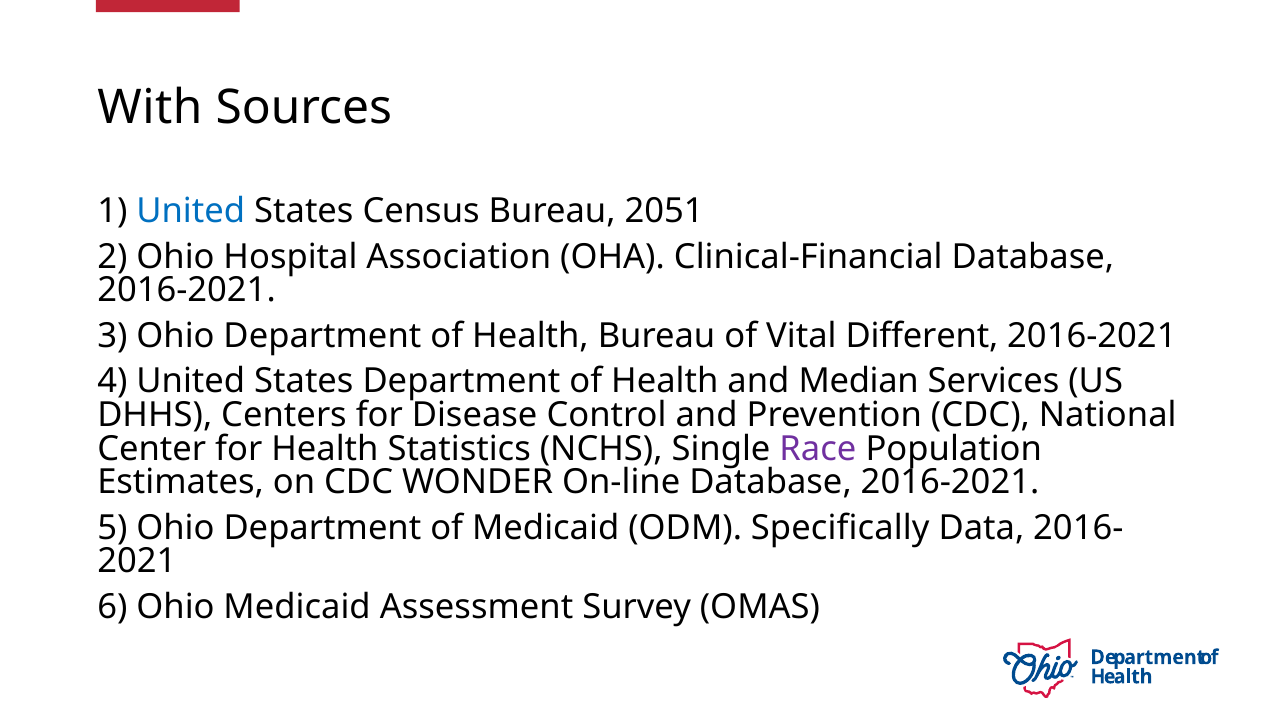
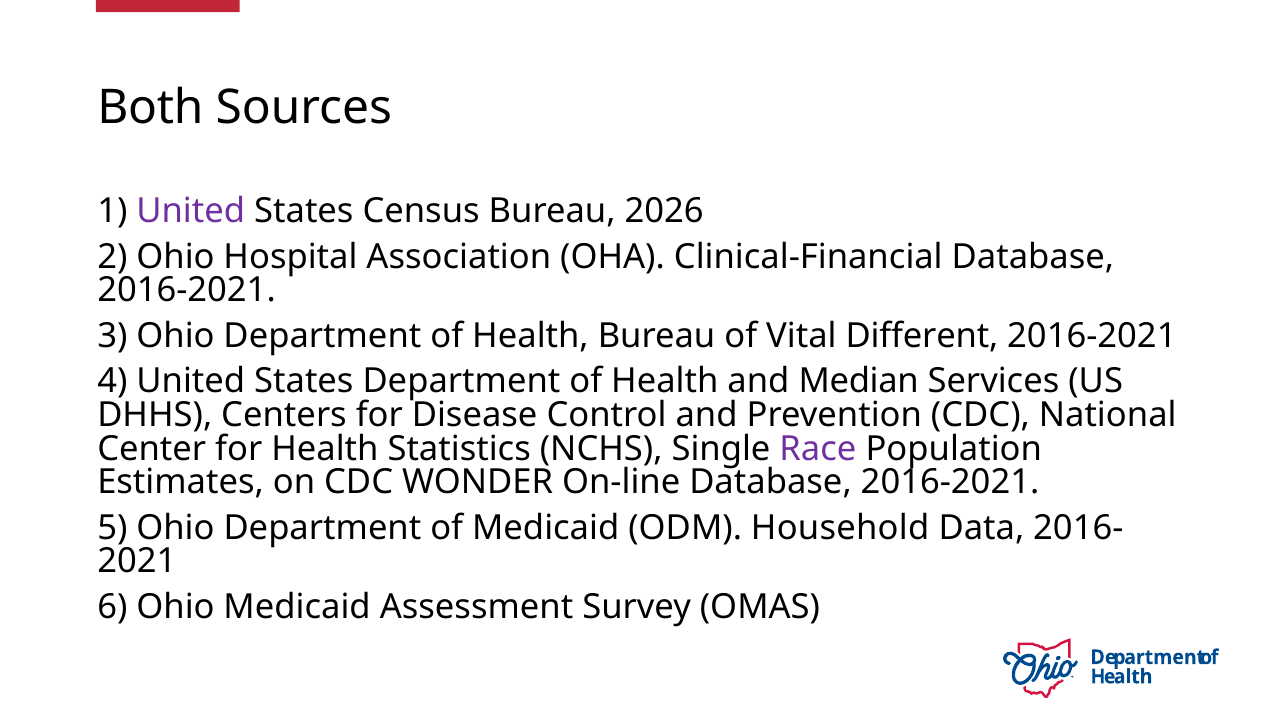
With: With -> Both
United at (191, 211) colour: blue -> purple
2051: 2051 -> 2026
Specifically: Specifically -> Household
